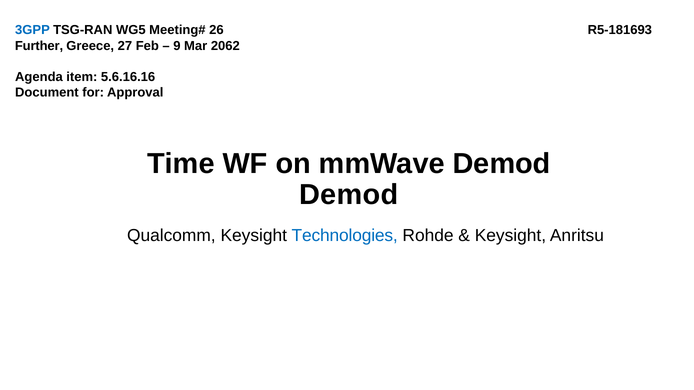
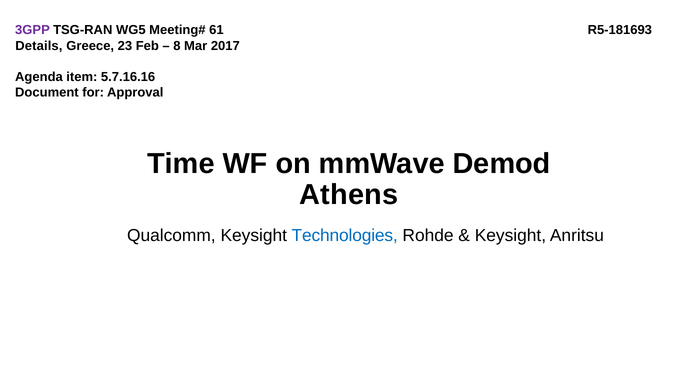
3GPP colour: blue -> purple
26: 26 -> 61
Further: Further -> Details
27: 27 -> 23
9: 9 -> 8
2062: 2062 -> 2017
5.6.16.16: 5.6.16.16 -> 5.7.16.16
Demod at (349, 195): Demod -> Athens
